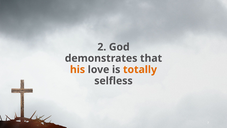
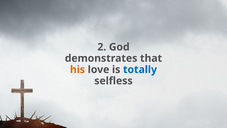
totally colour: orange -> blue
